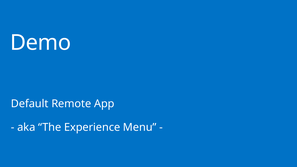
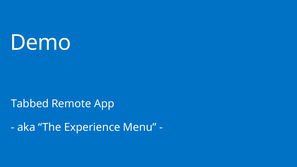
Default: Default -> Tabbed
